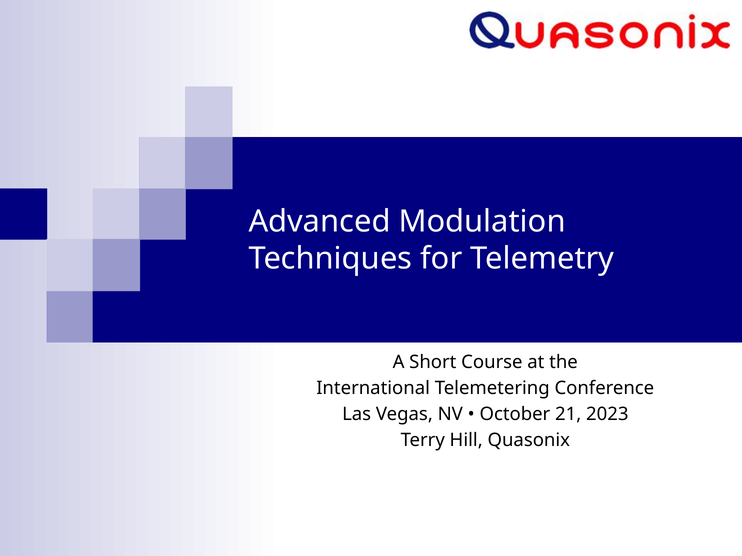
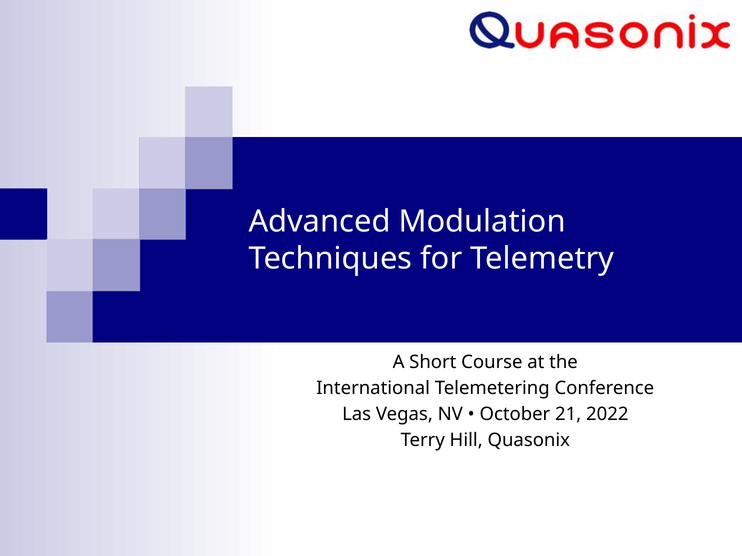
2023: 2023 -> 2022
